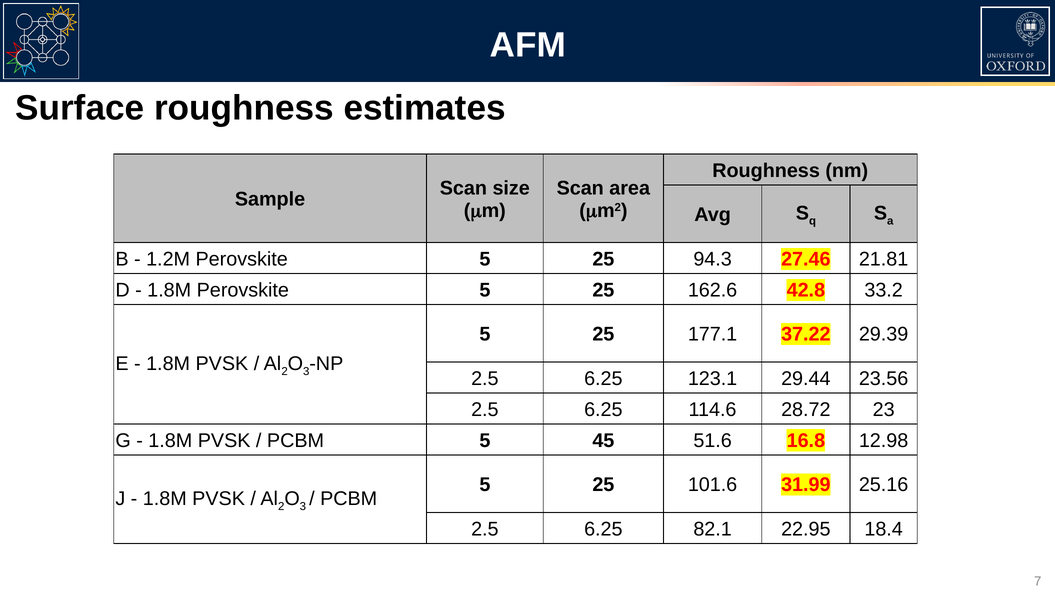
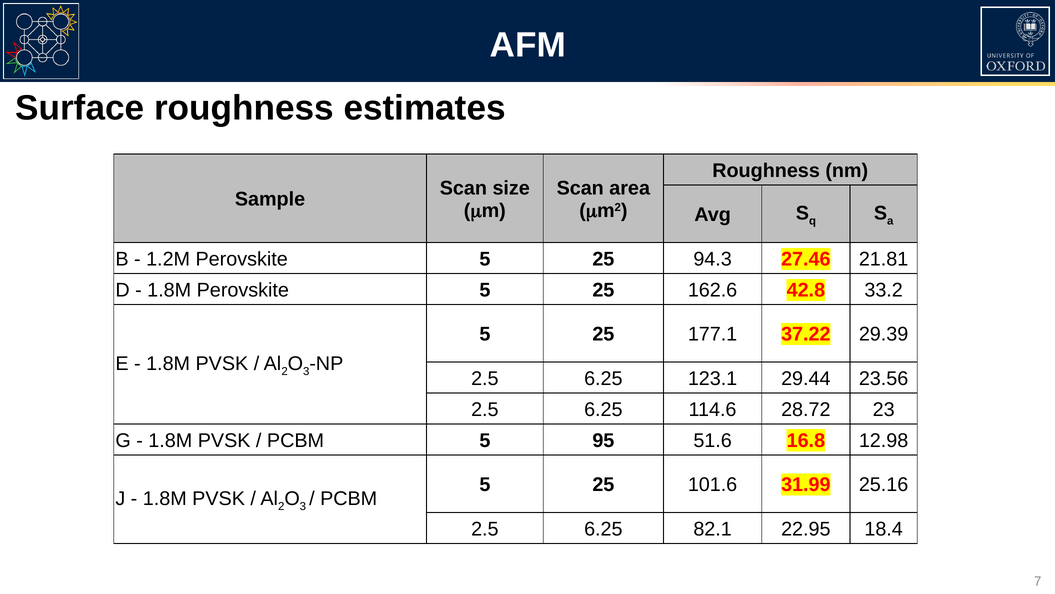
45: 45 -> 95
